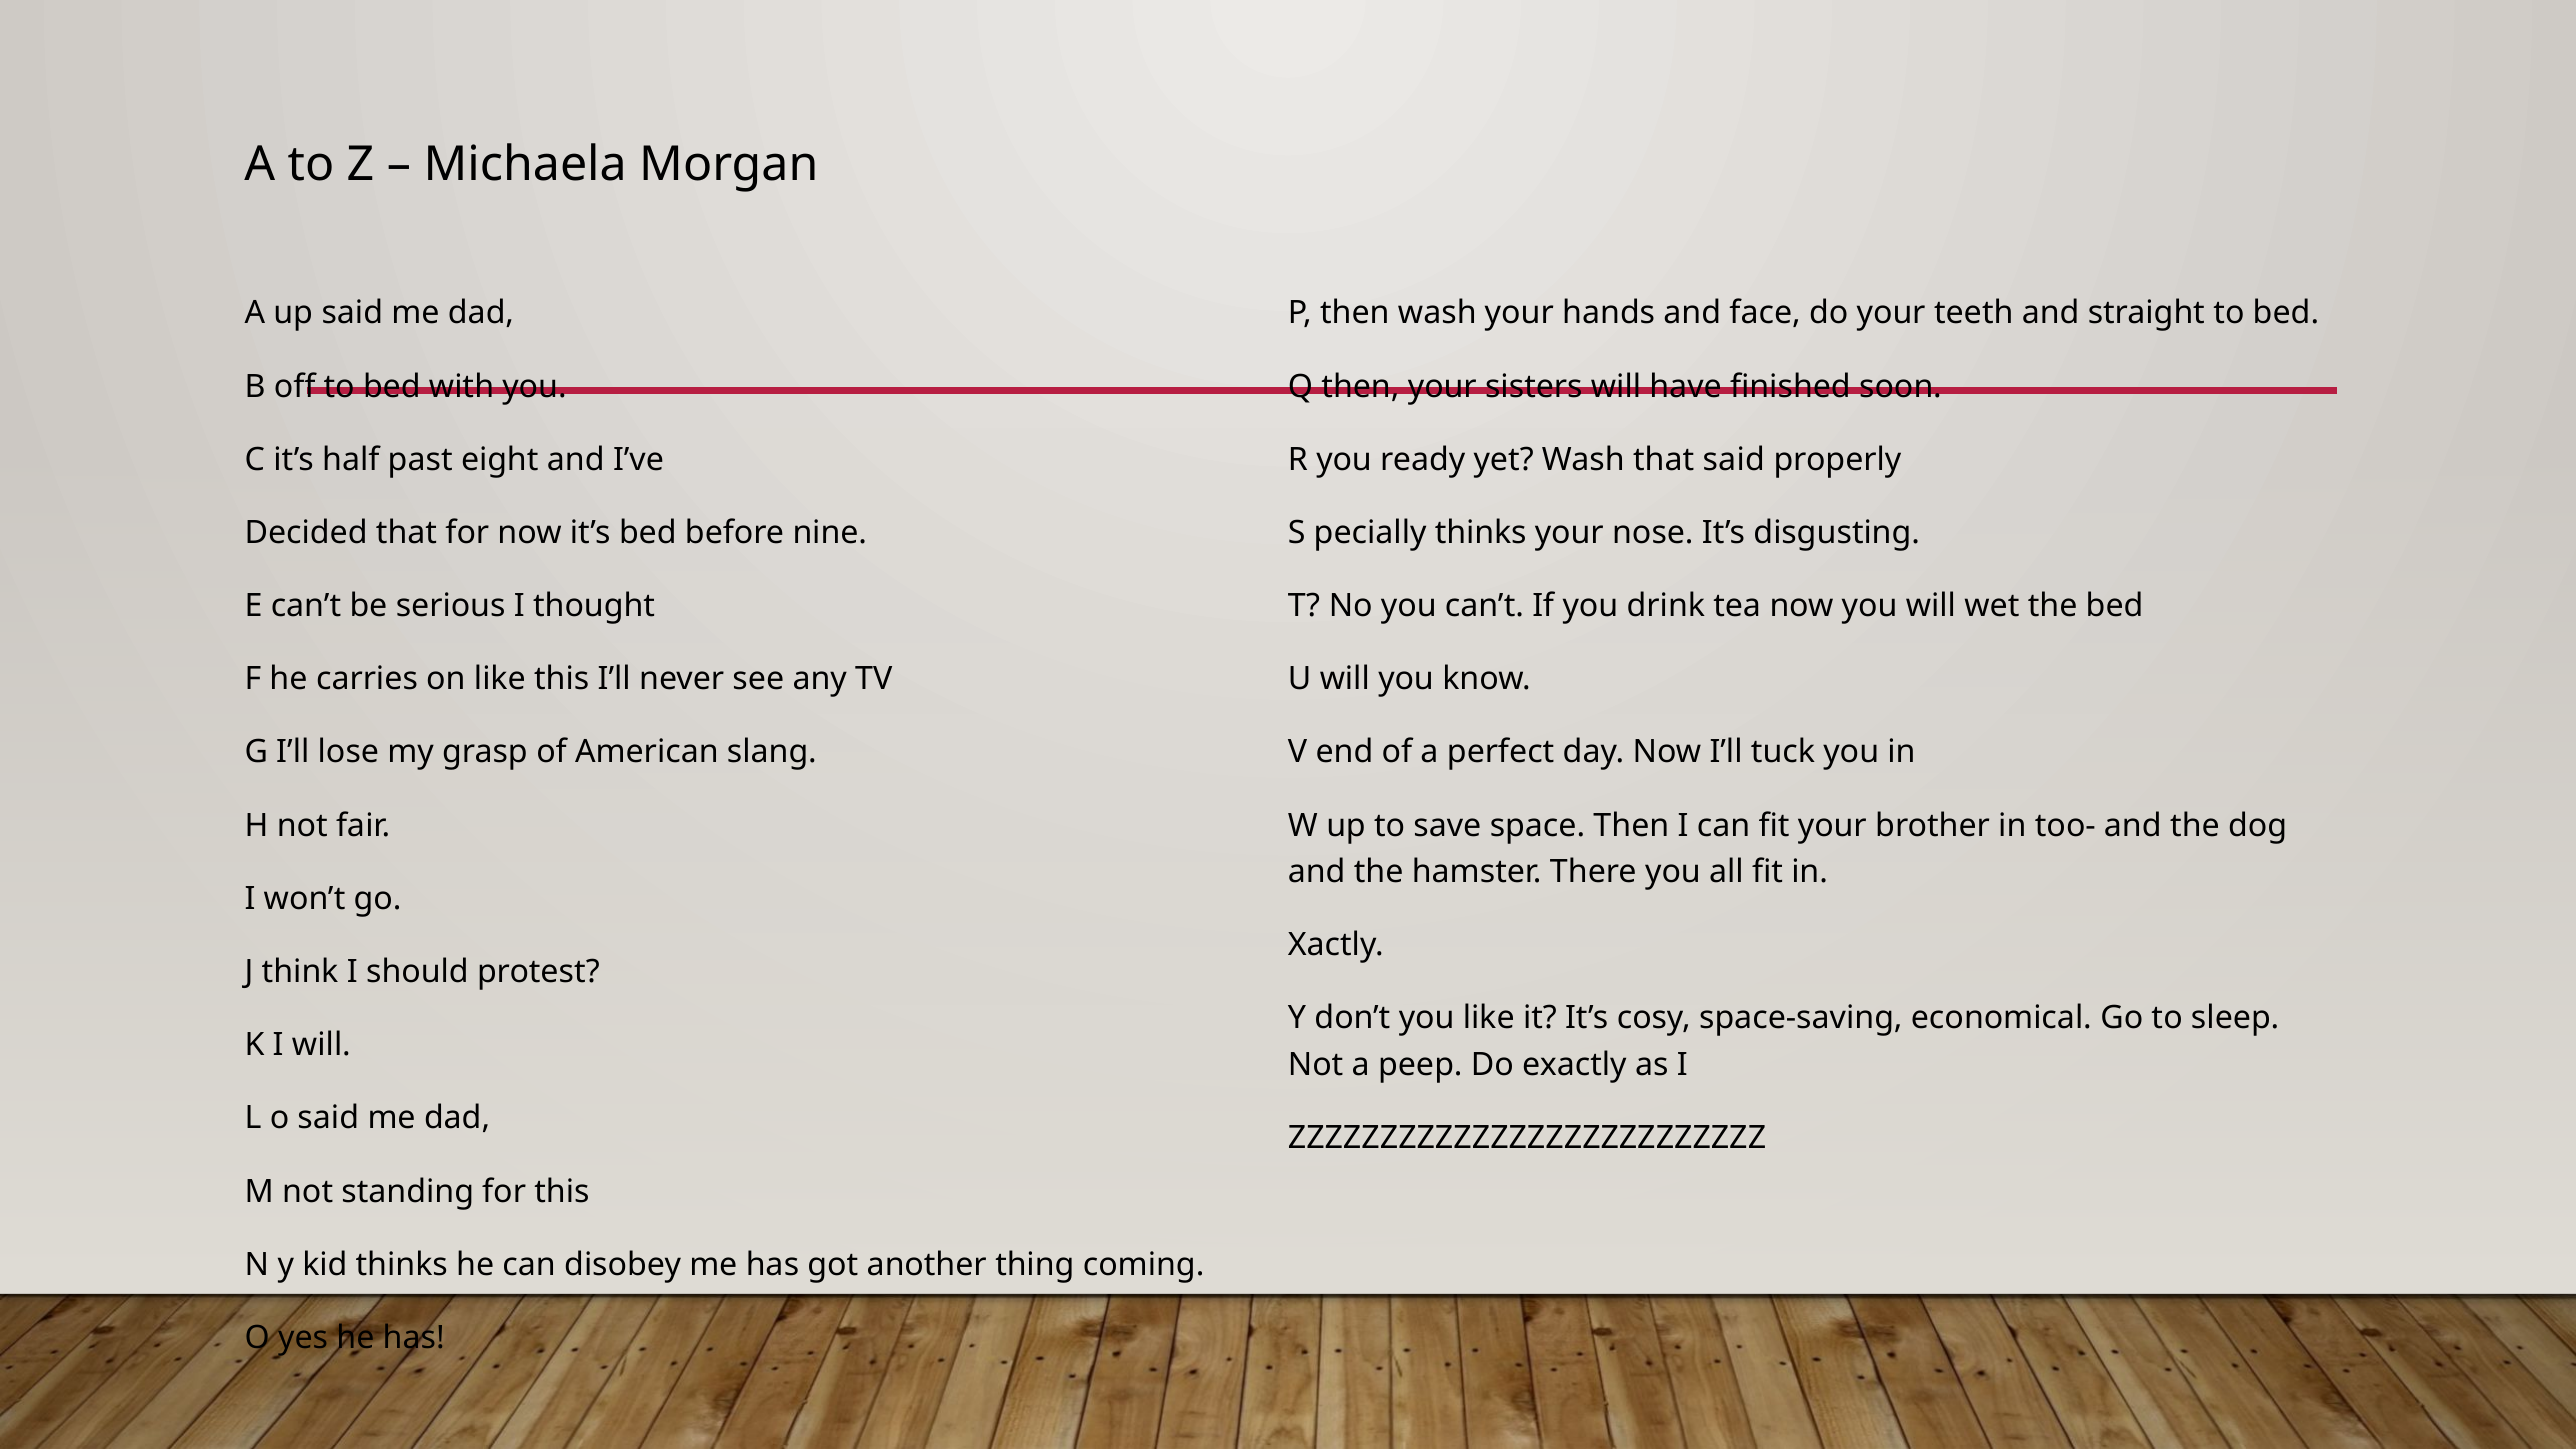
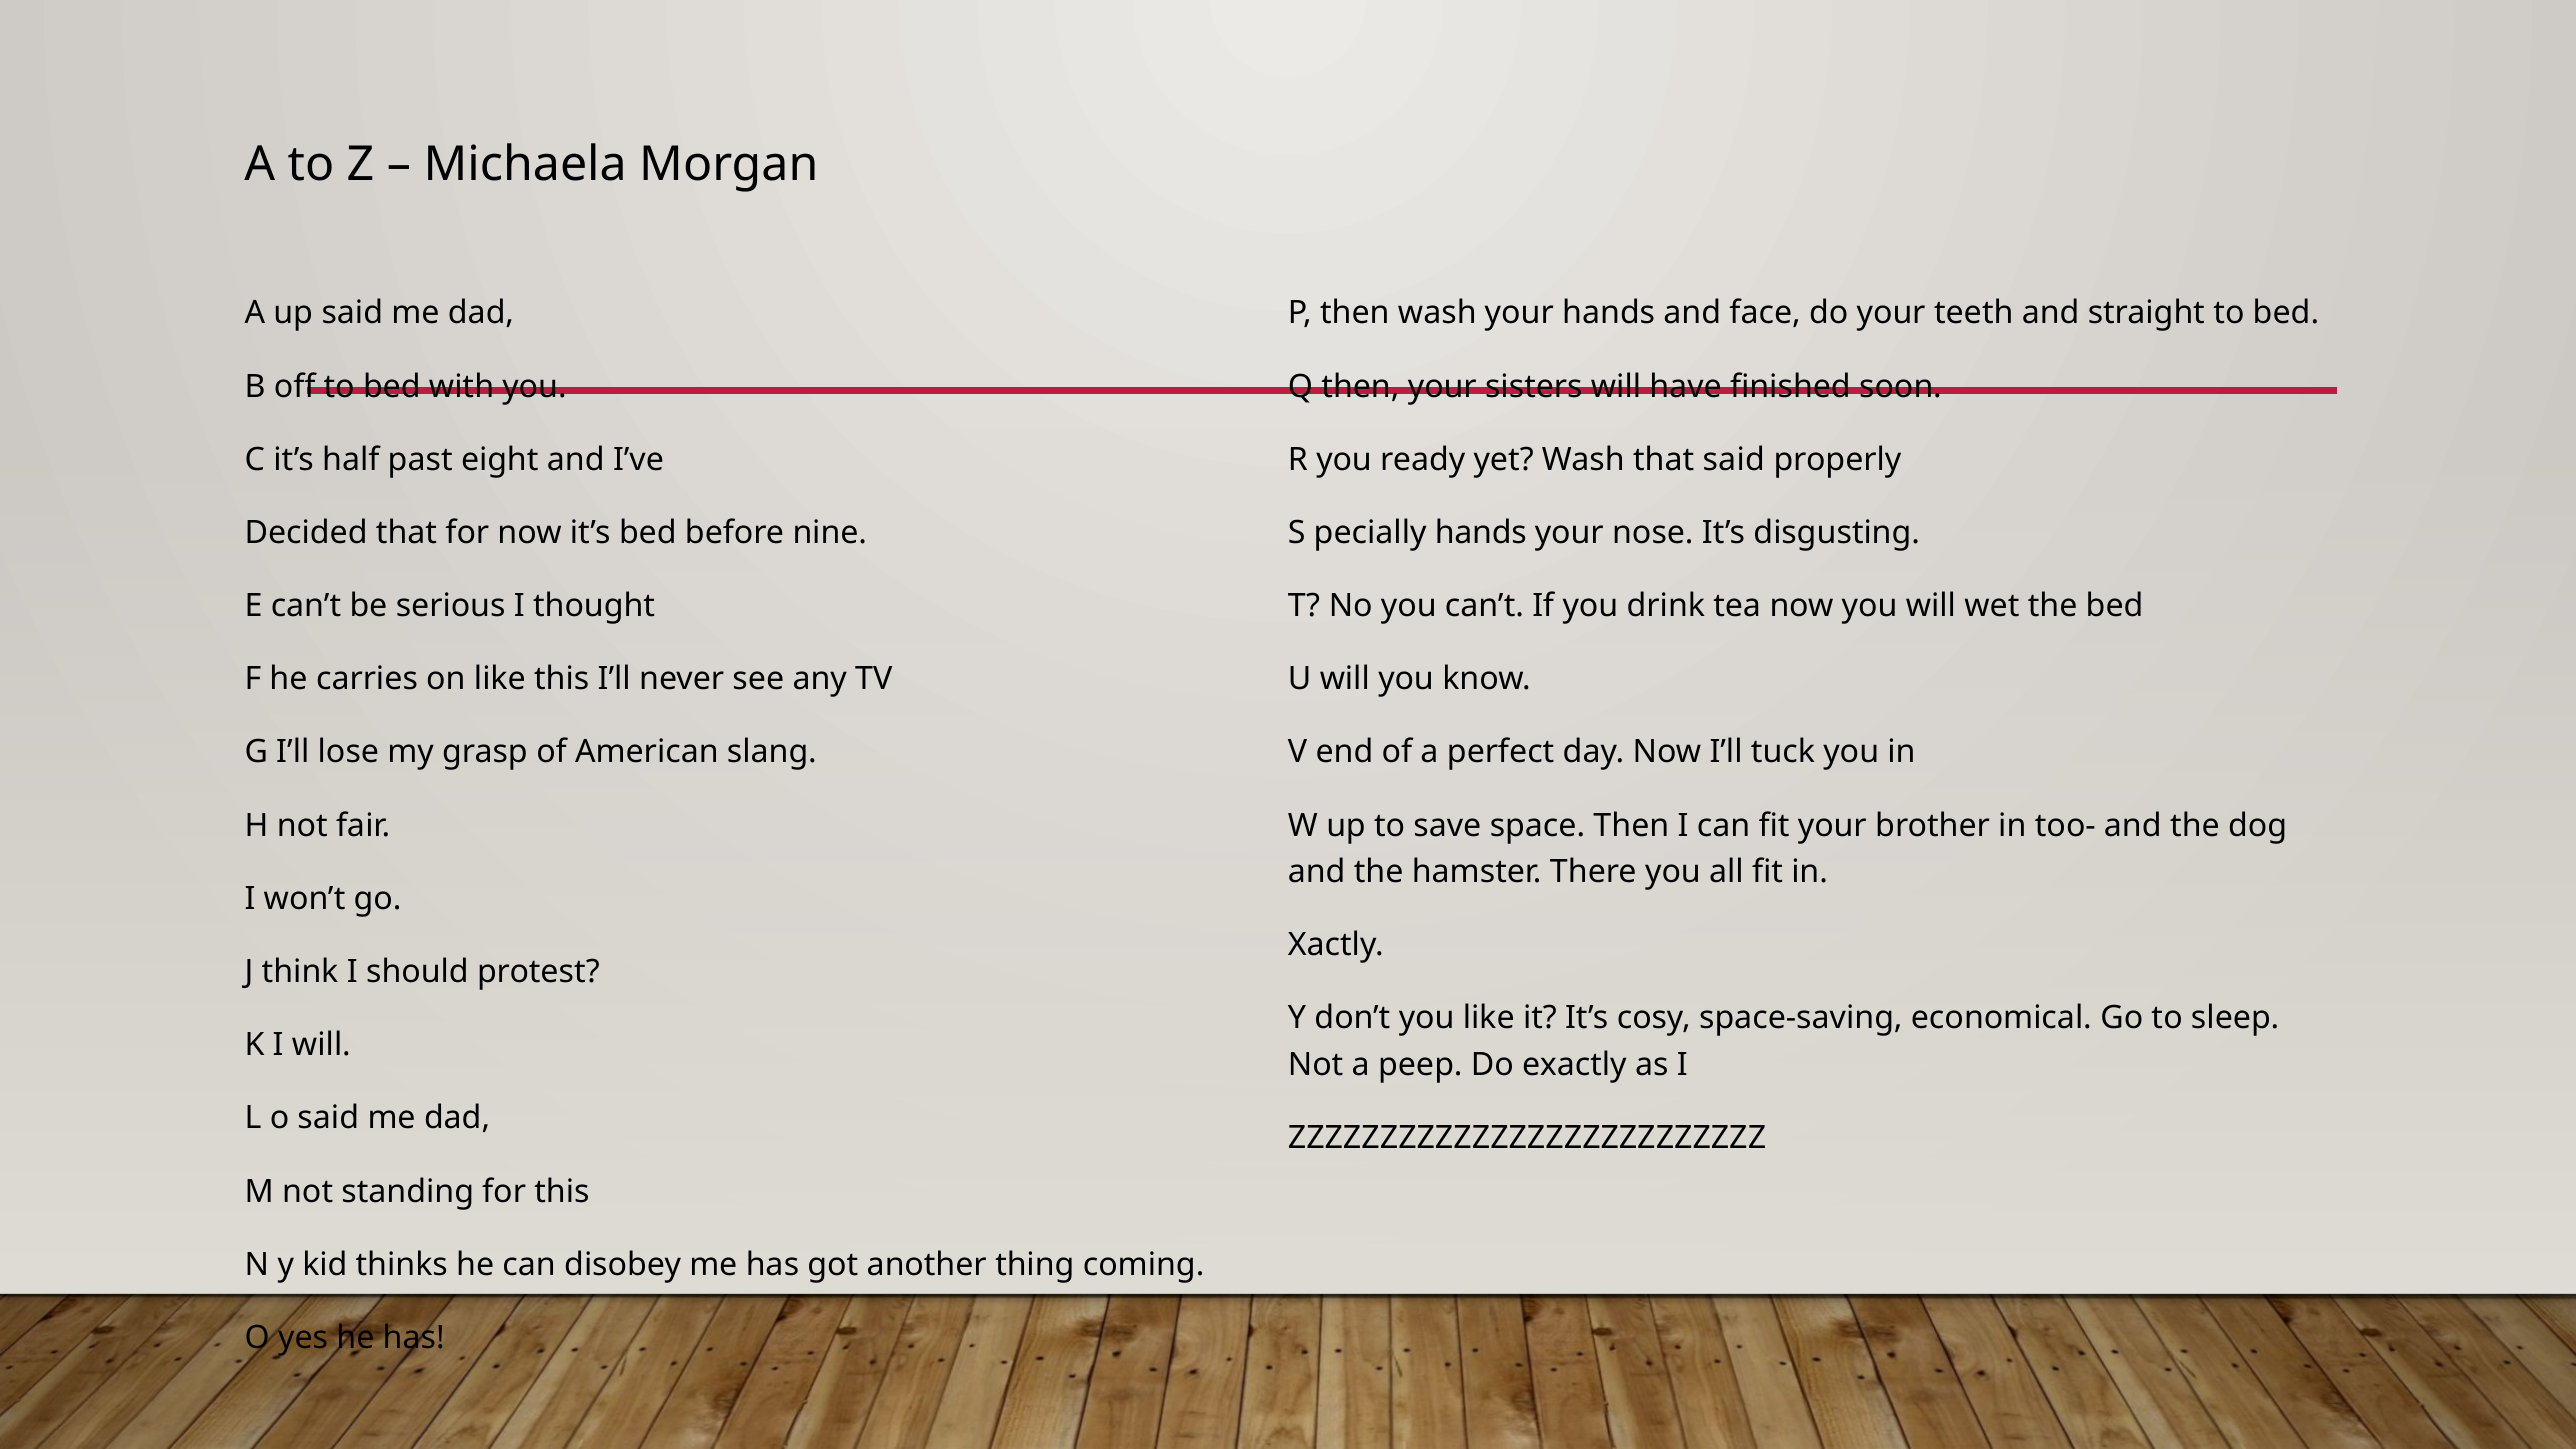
pecially thinks: thinks -> hands
